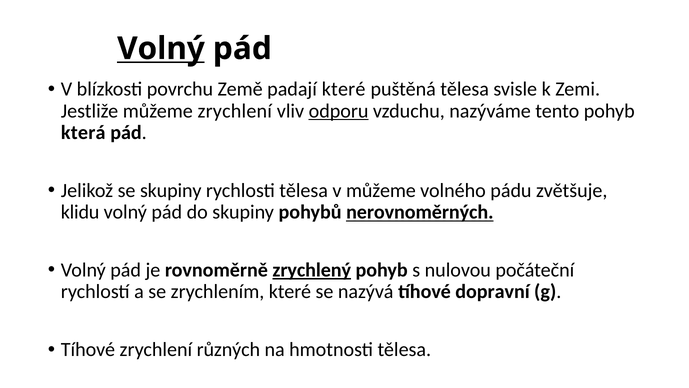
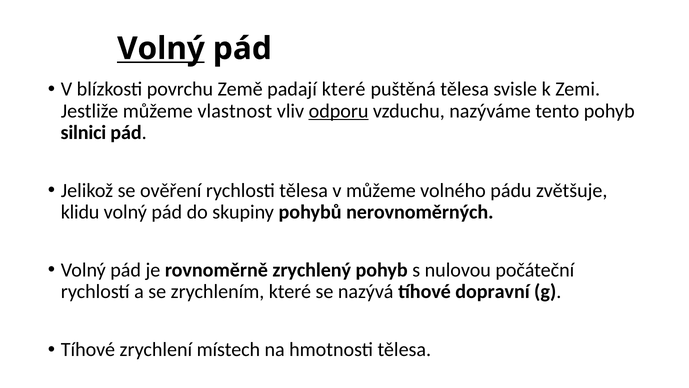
můžeme zrychlení: zrychlení -> vlastnost
která: která -> silnici
se skupiny: skupiny -> ověření
nerovnoměrných underline: present -> none
zrychlený underline: present -> none
různých: různých -> místech
